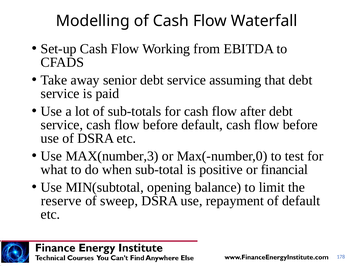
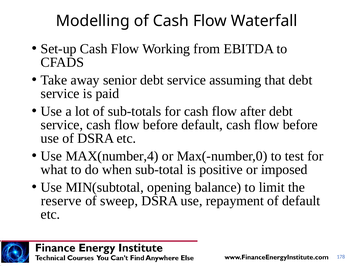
MAX(number,3: MAX(number,3 -> MAX(number,4
financial: financial -> imposed
